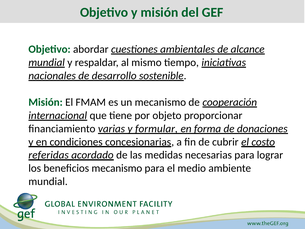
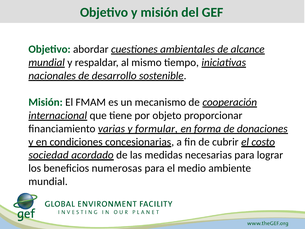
referidas: referidas -> sociedad
beneficios mecanismo: mecanismo -> numerosas
